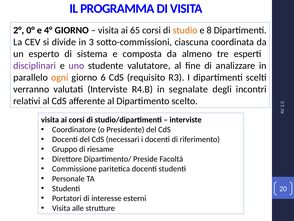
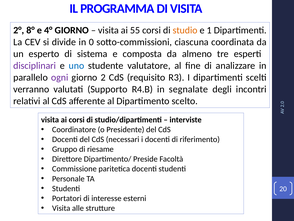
0°: 0° -> 8°
65: 65 -> 55
8: 8 -> 1
in 3: 3 -> 0
uno colour: purple -> blue
ogni colour: orange -> purple
giorno 6: 6 -> 2
valutati Interviste: Interviste -> Supporto
